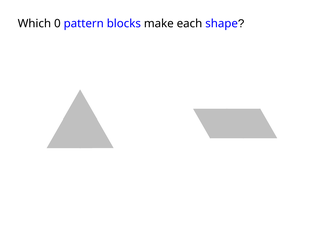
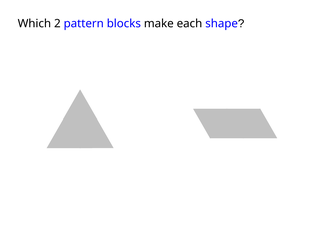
0: 0 -> 2
